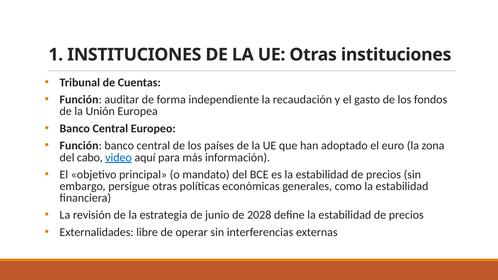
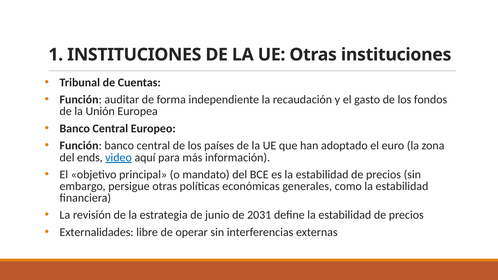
cabo: cabo -> ends
2028: 2028 -> 2031
